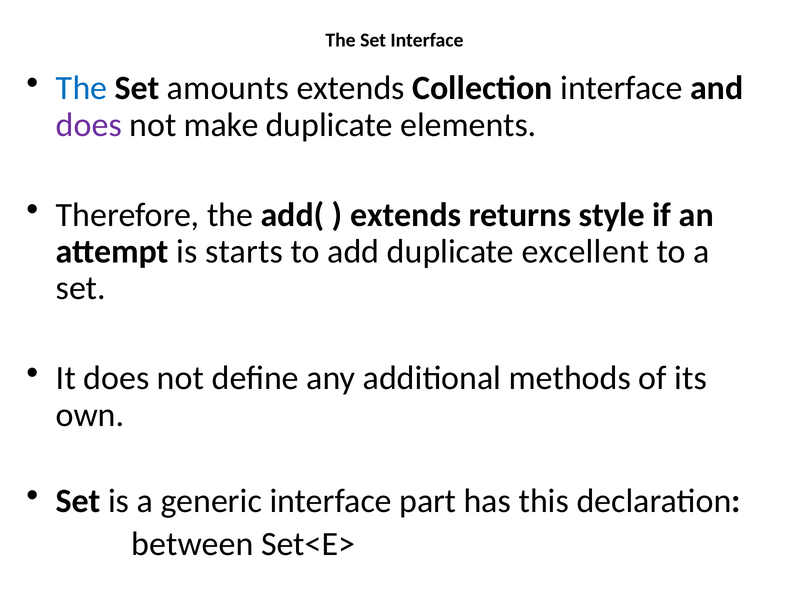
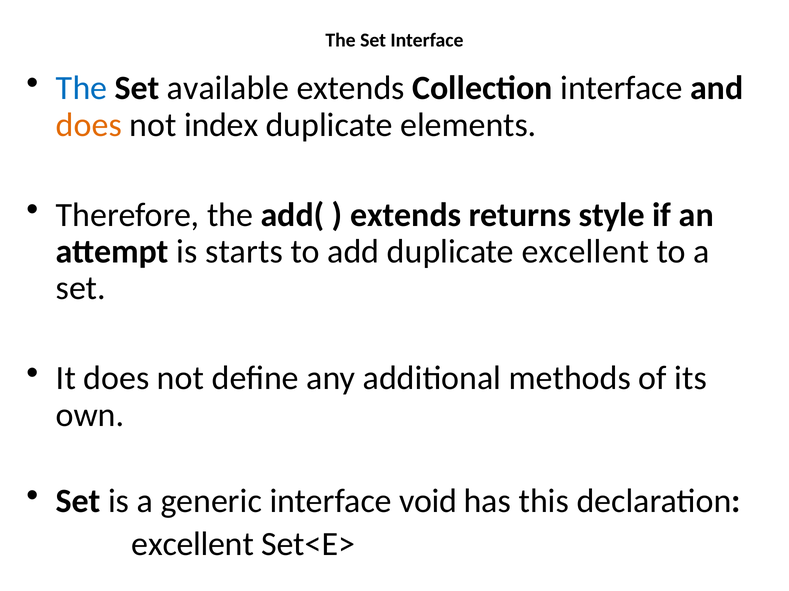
amounts: amounts -> available
does at (89, 125) colour: purple -> orange
make: make -> index
part: part -> void
between at (193, 545): between -> excellent
